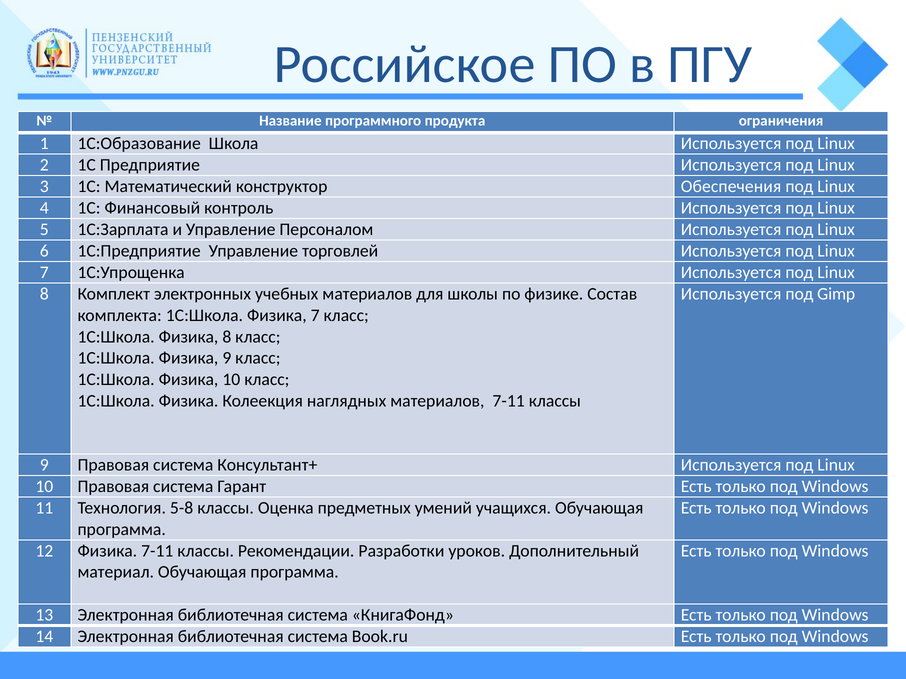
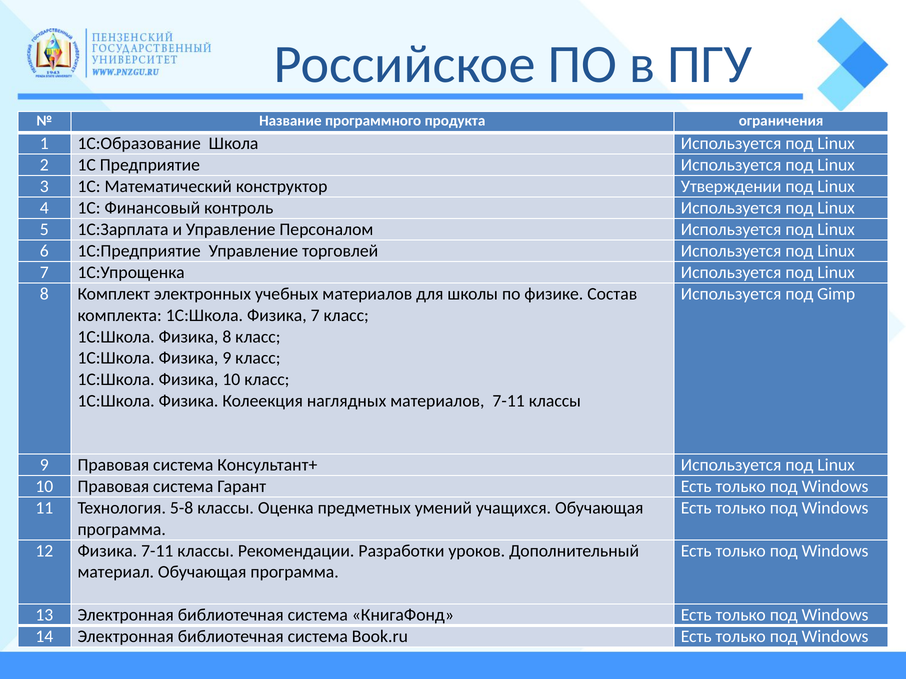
Обеспечения: Обеспечения -> Утверждении
